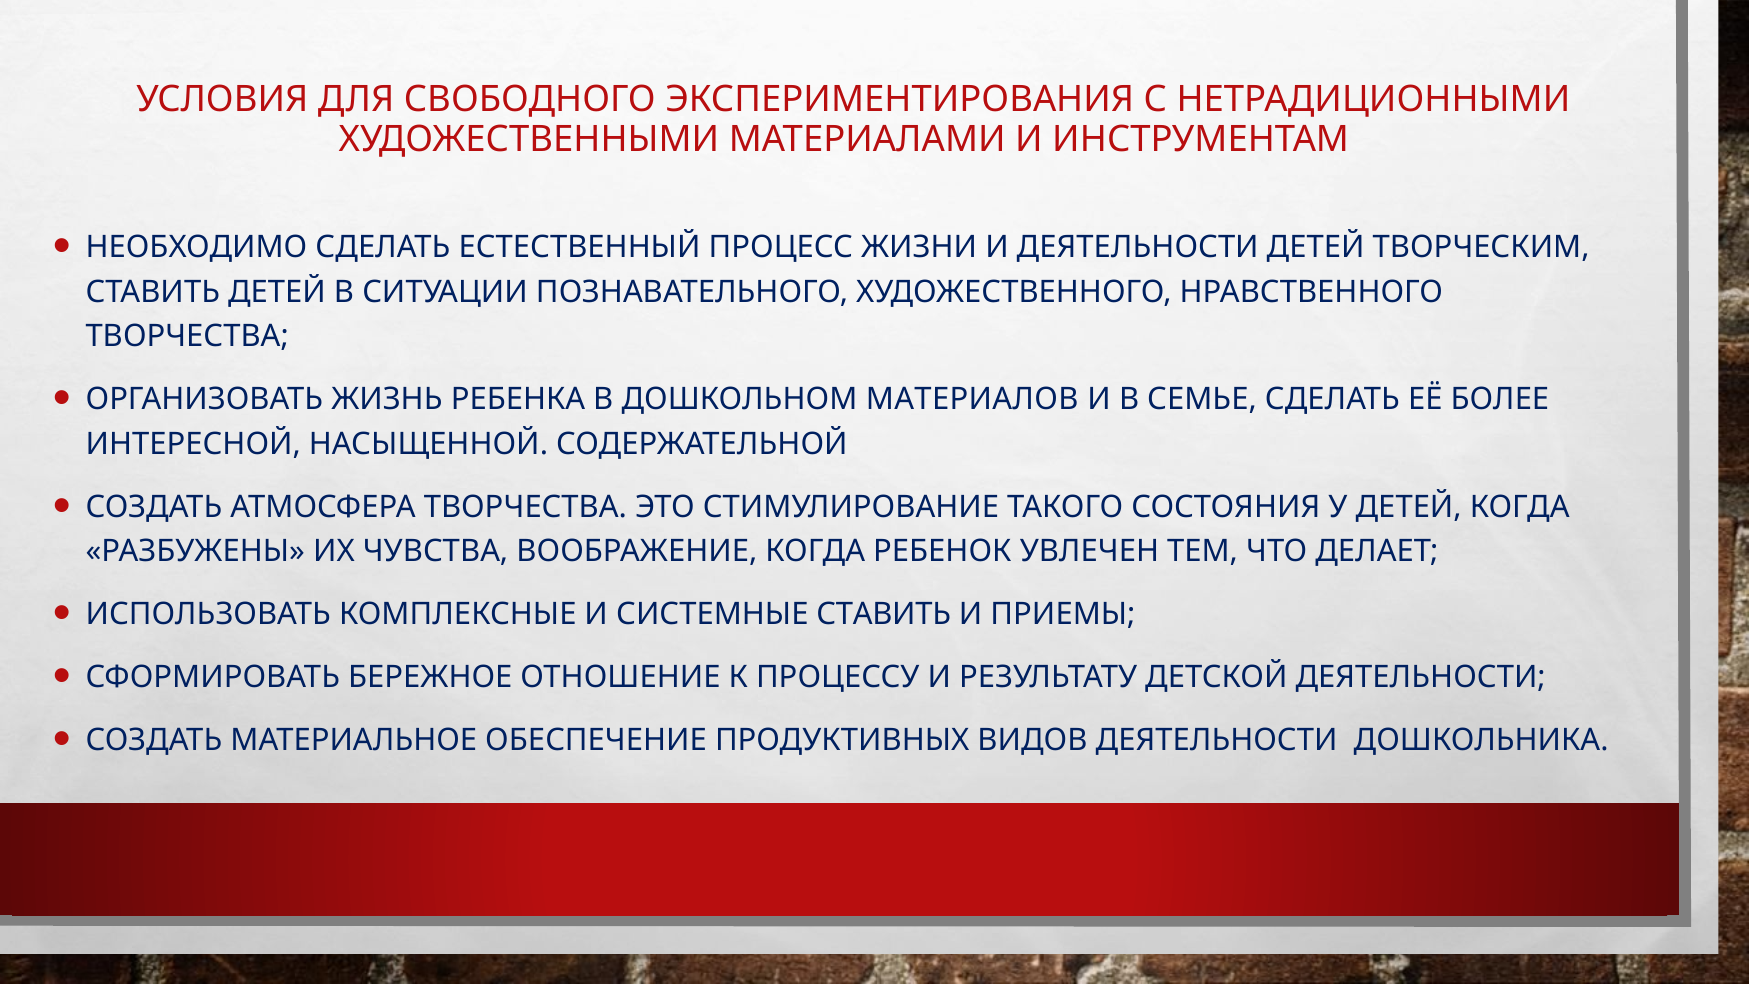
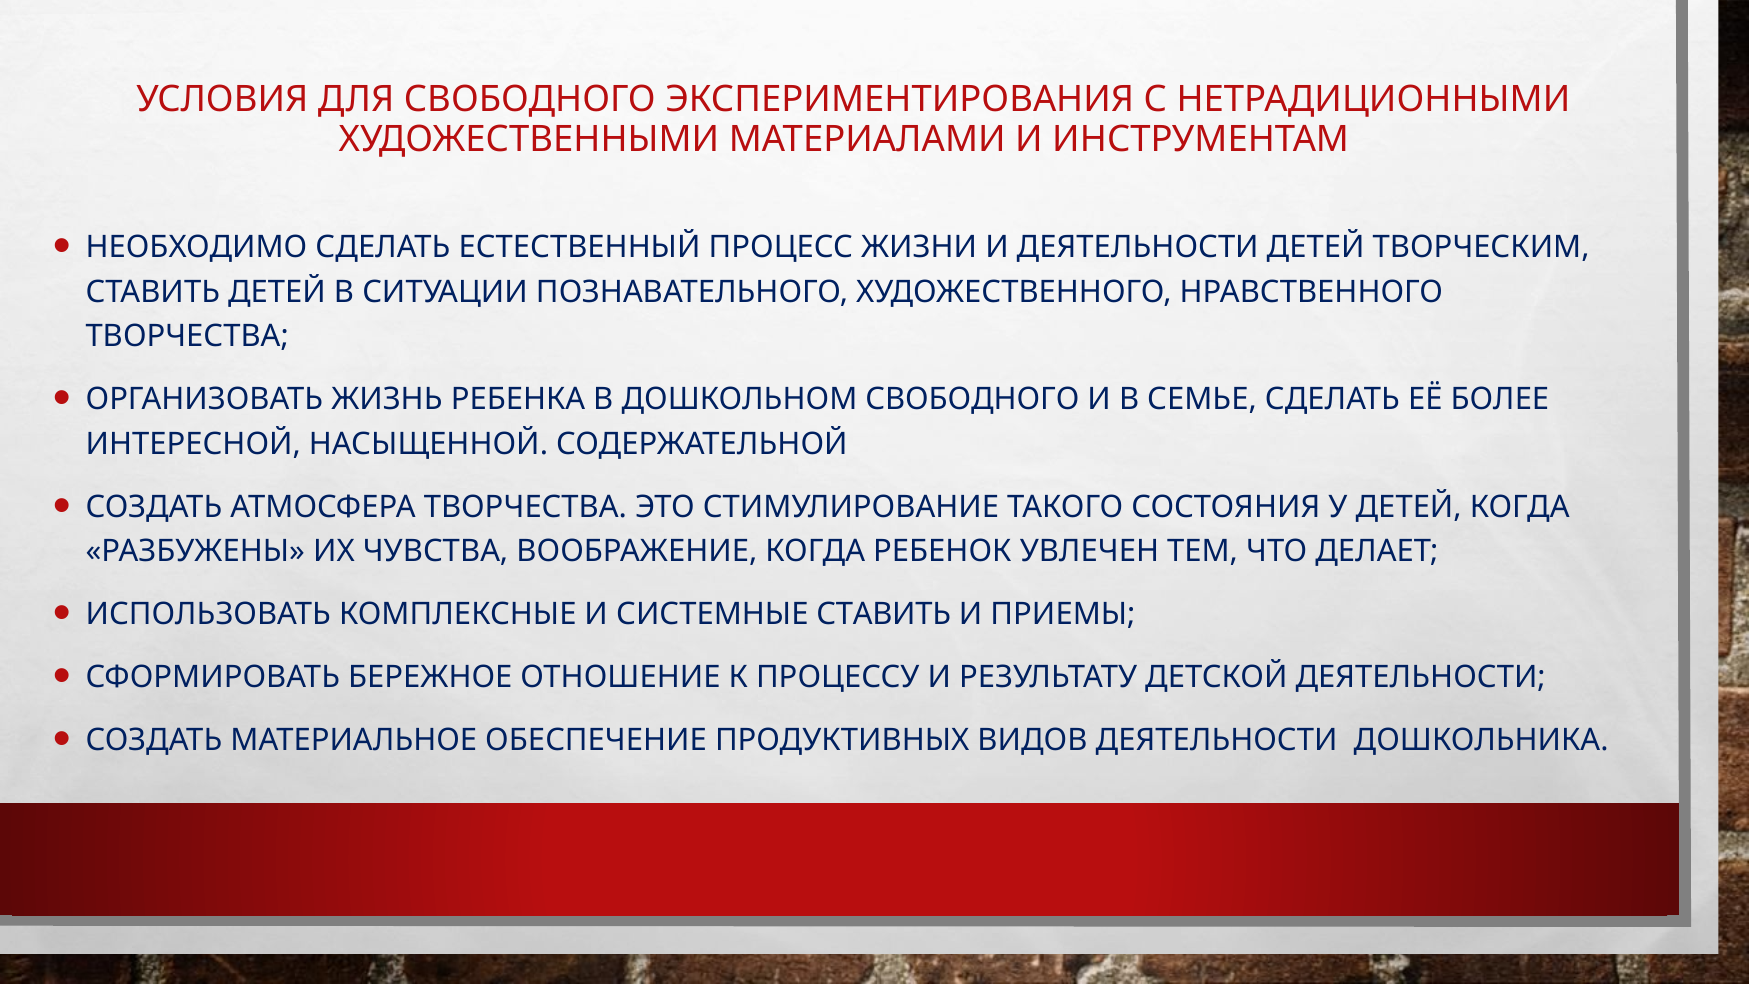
ДОШКОЛЬНОМ МАТЕРИАЛОВ: МАТЕРИАЛОВ -> СВОБОДНОГО
